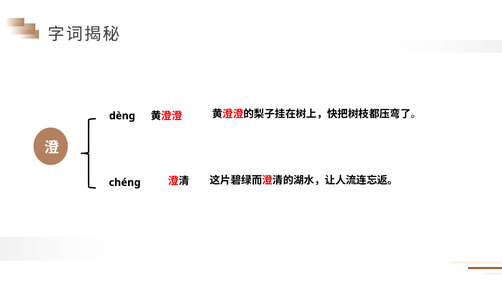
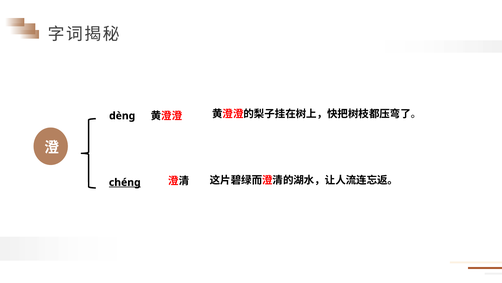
chéng underline: none -> present
